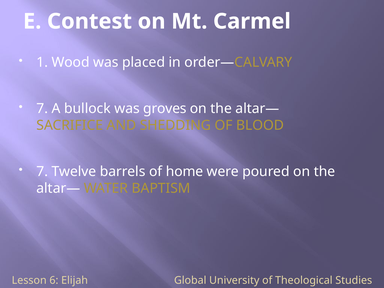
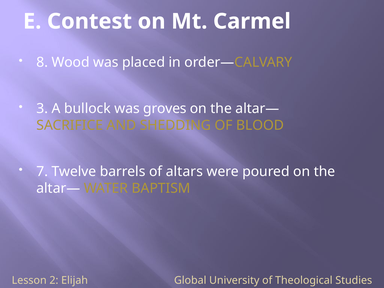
1: 1 -> 8
7 at (42, 109): 7 -> 3
home: home -> altars
6: 6 -> 2
